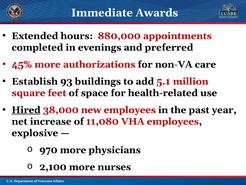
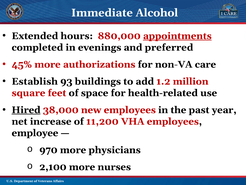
Awards: Awards -> Alcohol
appointments underline: none -> present
5.1: 5.1 -> 1.2
11,080: 11,080 -> 11,200
explosive: explosive -> employee
